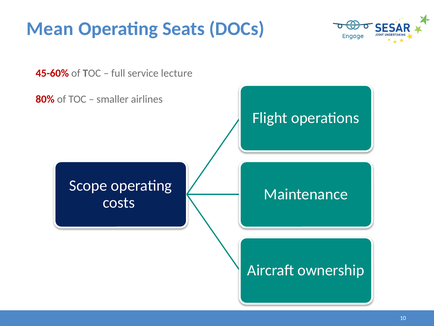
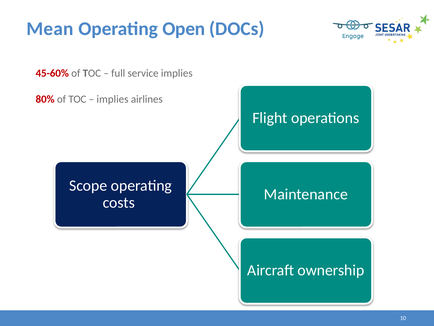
Seats: Seats -> Open
service lecture: lecture -> implies
smaller at (113, 99): smaller -> implies
